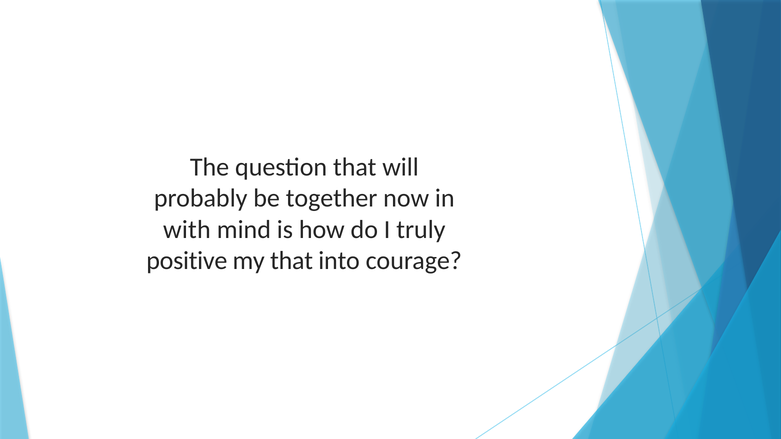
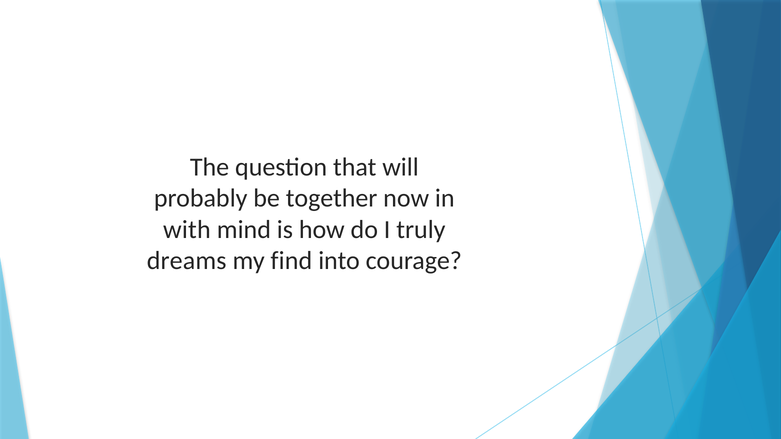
positive: positive -> dreams
my that: that -> find
